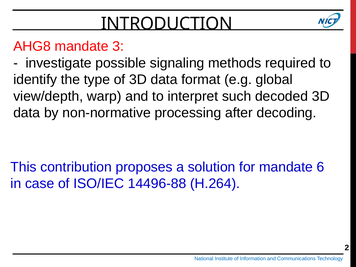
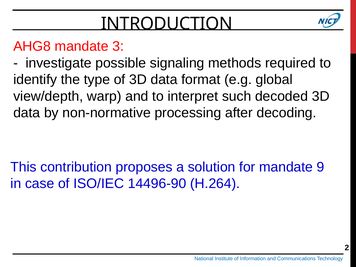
6: 6 -> 9
14496-88: 14496-88 -> 14496-90
